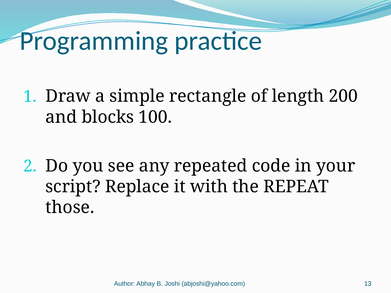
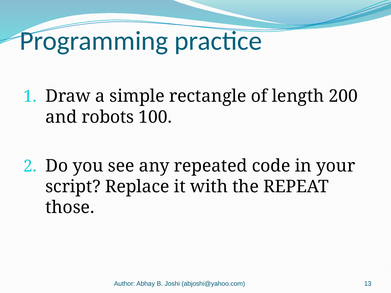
blocks: blocks -> robots
